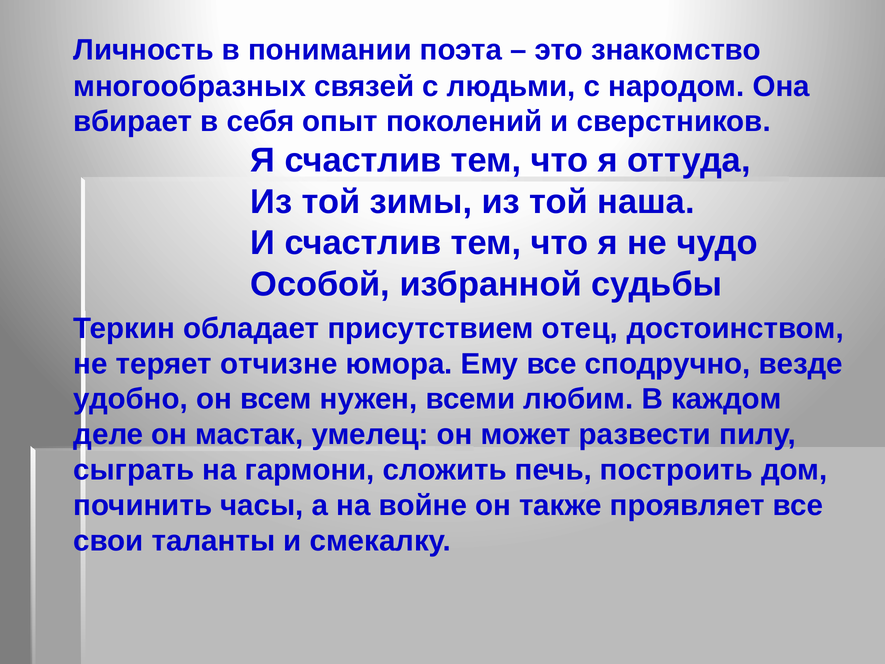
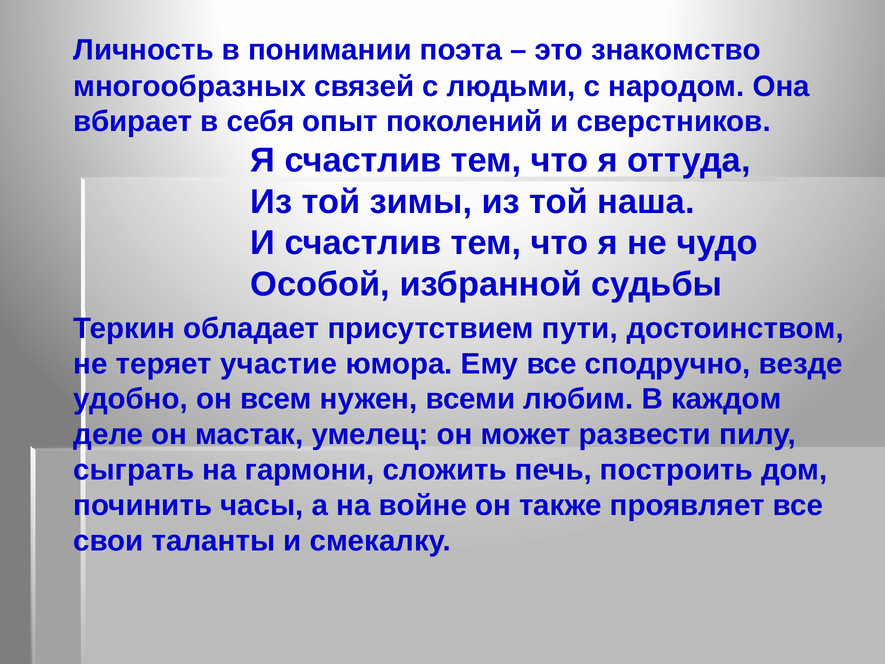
отец: отец -> пути
отчизне: отчизне -> участие
